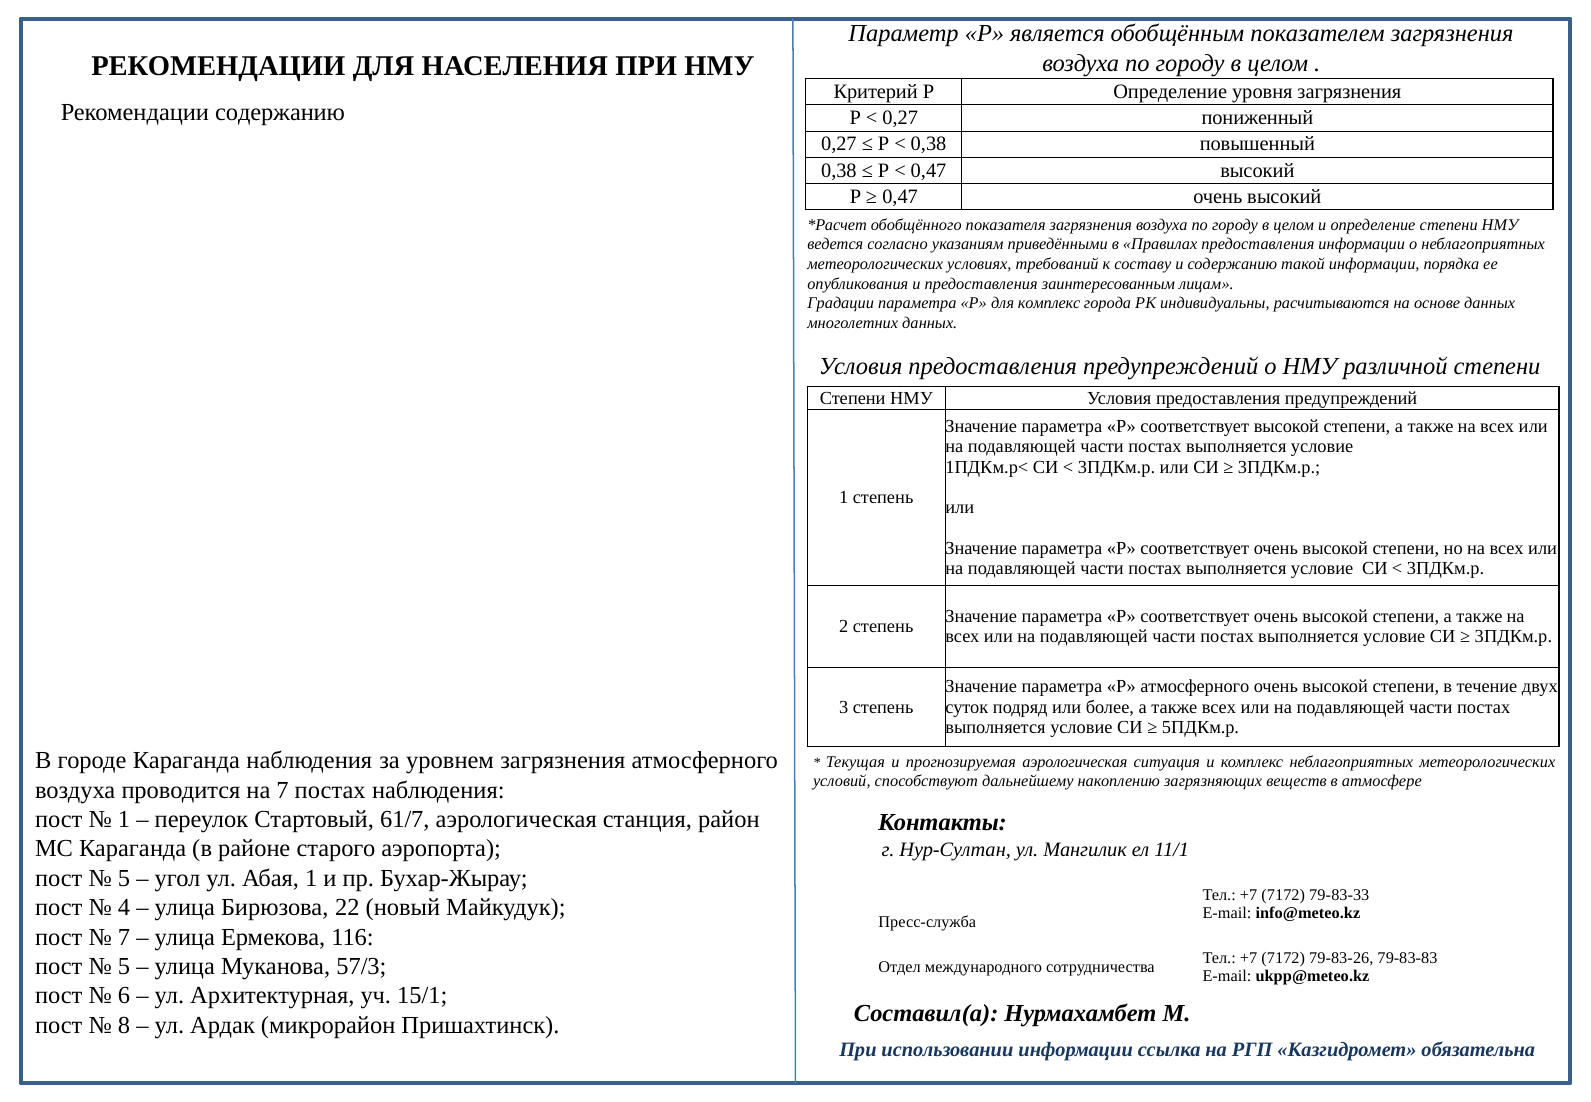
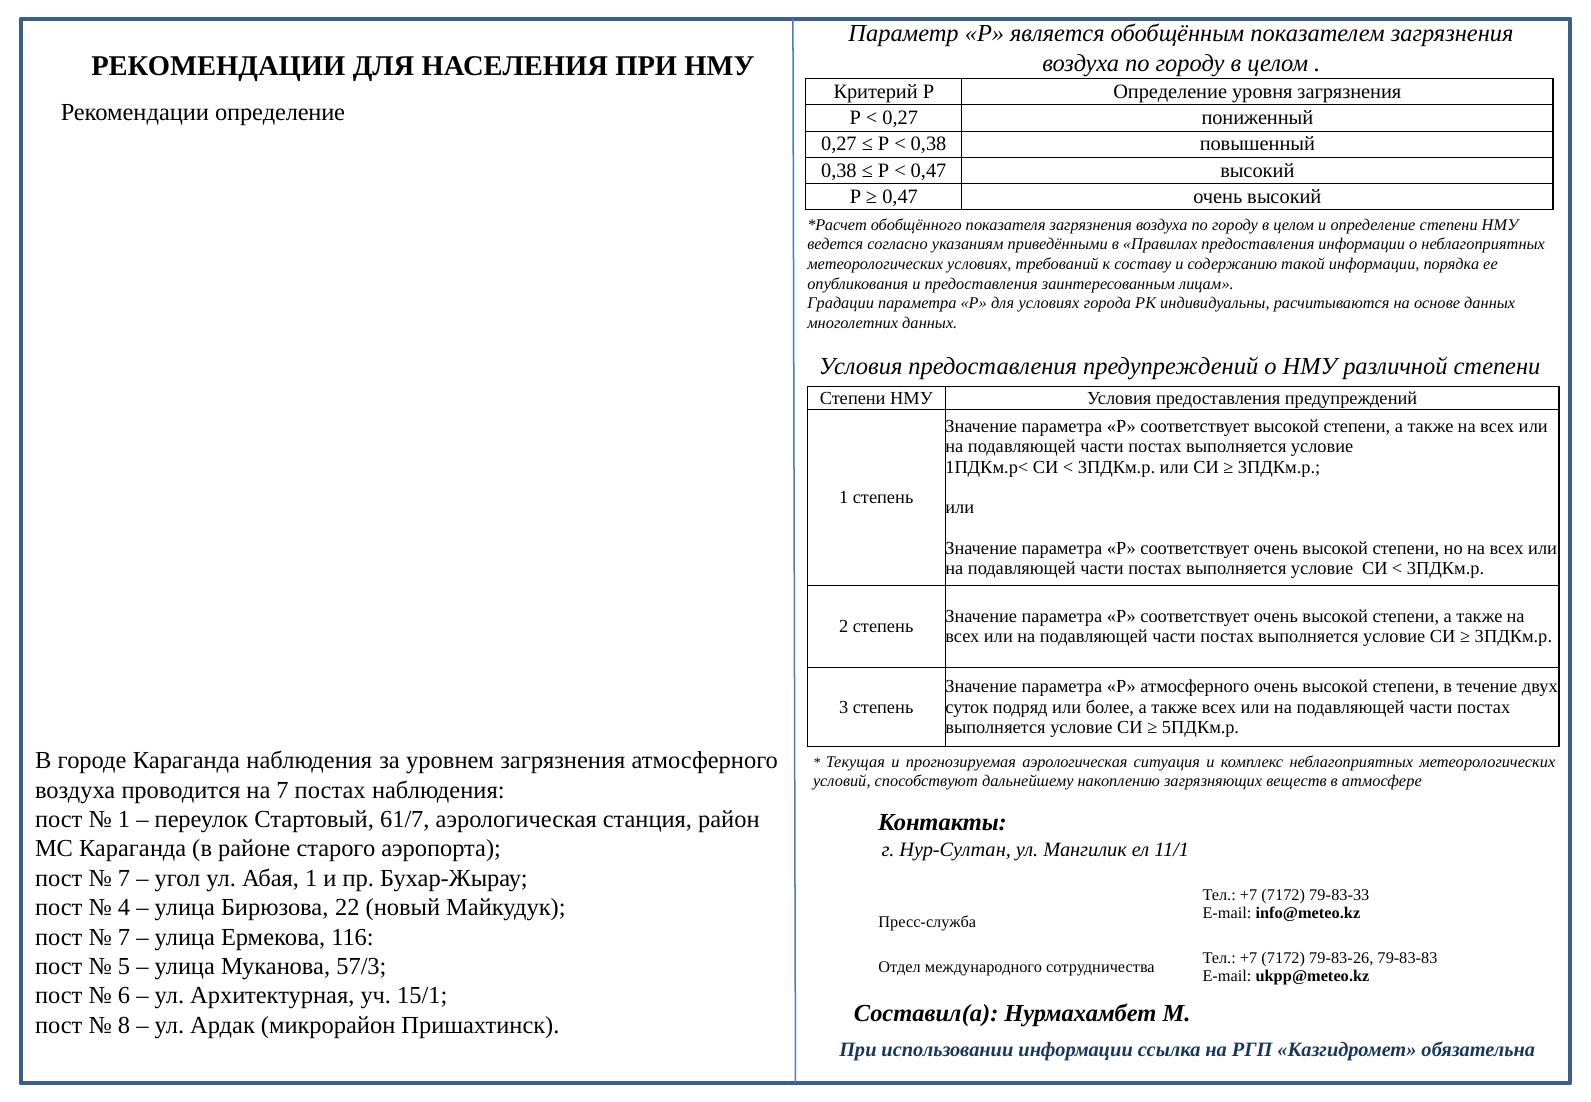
Рекомендации содержанию: содержанию -> определение
для комплекс: комплекс -> условиях
5 at (124, 878): 5 -> 7
